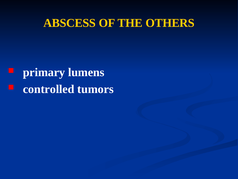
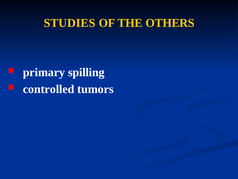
ABSCESS: ABSCESS -> STUDIES
lumens: lumens -> spilling
